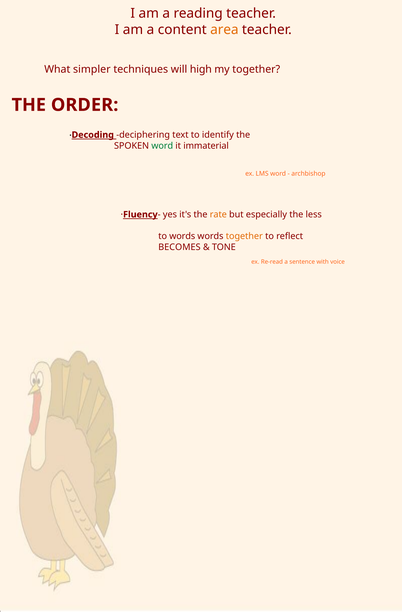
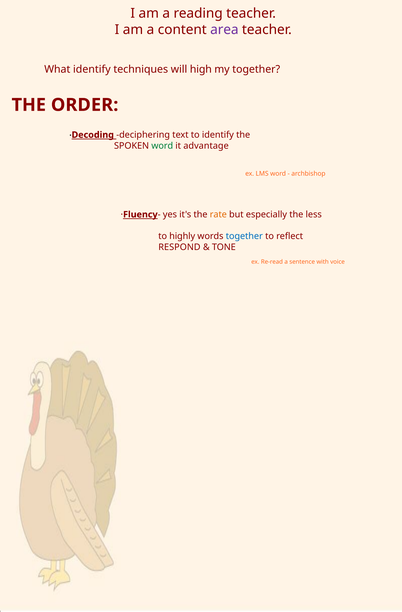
area colour: orange -> purple
What simpler: simpler -> identify
immaterial: immaterial -> advantage
to words: words -> highly
together at (244, 236) colour: orange -> blue
BECOMES: BECOMES -> RESPOND
